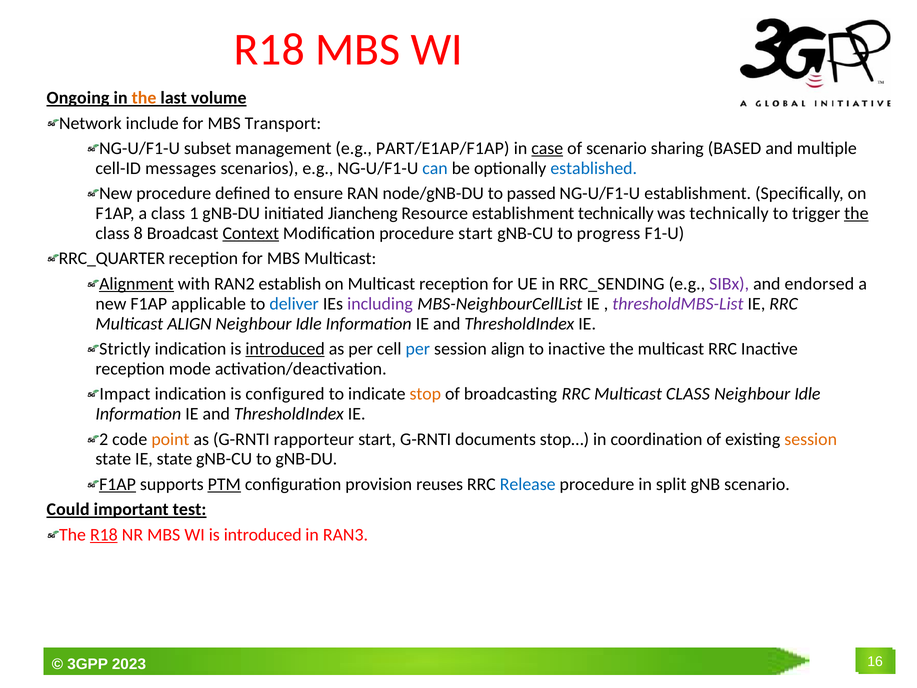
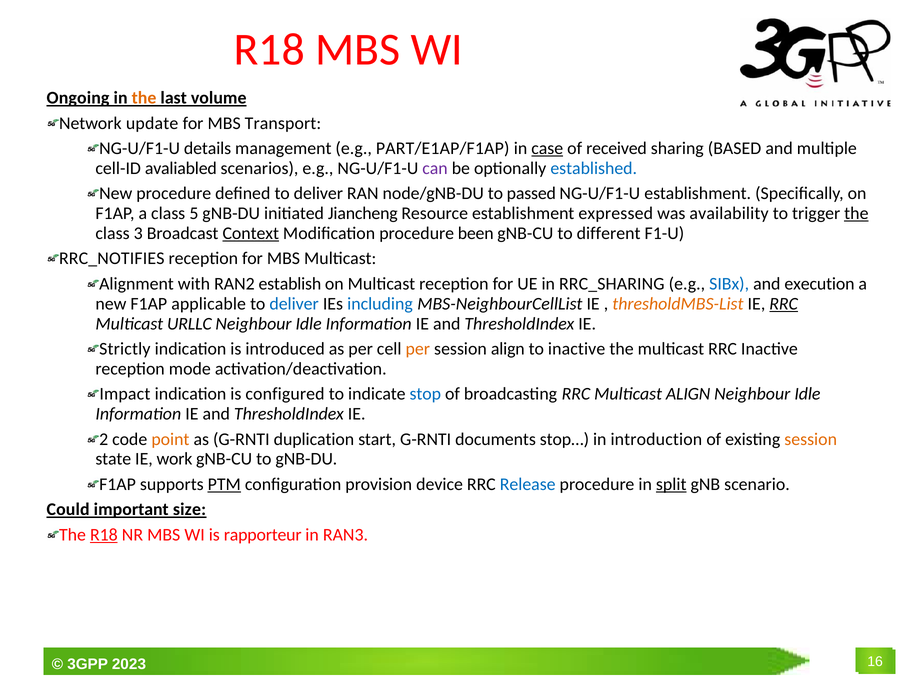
include: include -> update
subset: subset -> details
of scenario: scenario -> received
messages: messages -> avaliabled
can colour: blue -> purple
defined to ensure: ensure -> deliver
1: 1 -> 5
establishment technically: technically -> expressed
was technically: technically -> availability
8: 8 -> 3
procedure start: start -> been
progress: progress -> different
RRC_QUARTER: RRC_QUARTER -> RRC_NOTIFIES
Alignment underline: present -> none
RRC_SENDING: RRC_SENDING -> RRC_SHARING
SIBx colour: purple -> blue
endorsed: endorsed -> execution
including colour: purple -> blue
thresholdMBS-List colour: purple -> orange
RRC at (784, 304) underline: none -> present
Multicast ALIGN: ALIGN -> URLLC
introduced at (285, 349) underline: present -> none
per at (418, 349) colour: blue -> orange
stop colour: orange -> blue
Multicast CLASS: CLASS -> ALIGN
rapporteur: rapporteur -> duplication
coordination: coordination -> introduction
IE state: state -> work
F1AP at (118, 484) underline: present -> none
reuses: reuses -> device
split underline: none -> present
test: test -> size
WI is introduced: introduced -> rapporteur
